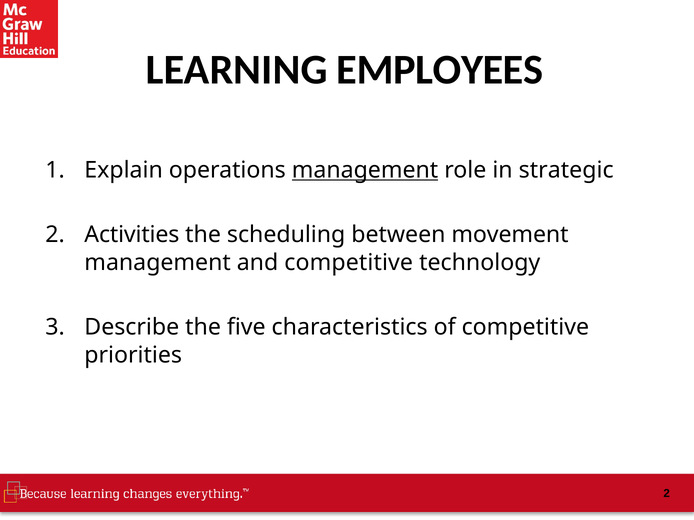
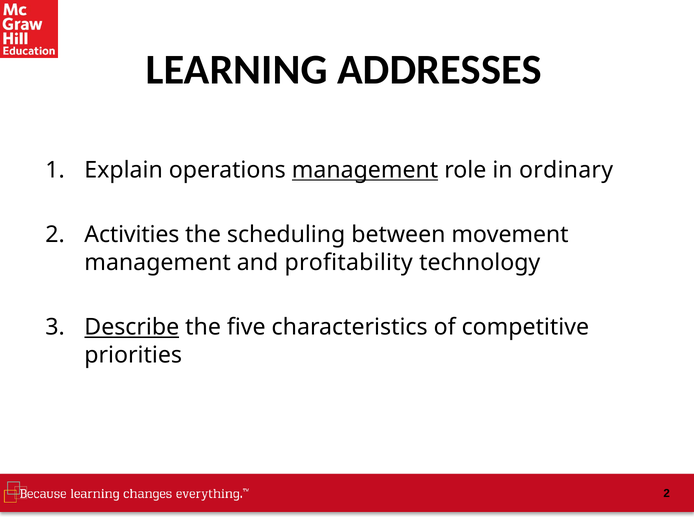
EMPLOYEES: EMPLOYEES -> ADDRESSES
strategic: strategic -> ordinary
and competitive: competitive -> profitability
Describe underline: none -> present
